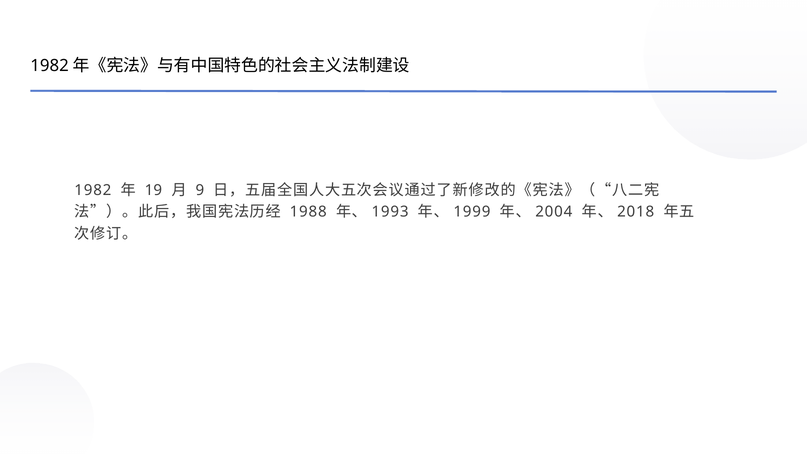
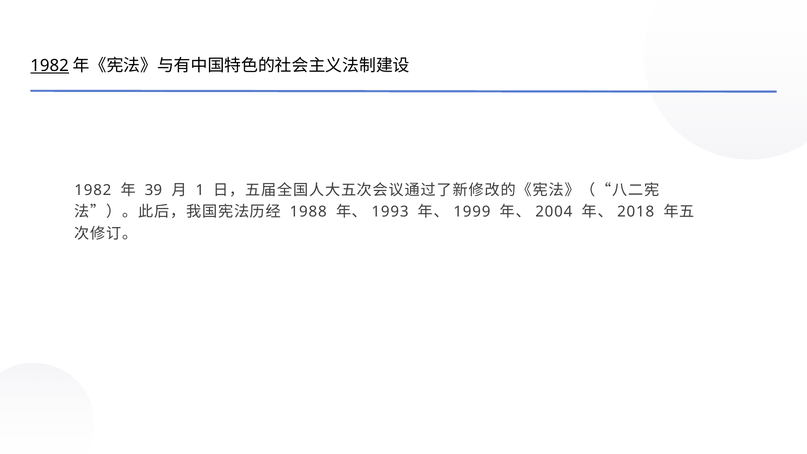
1982 at (50, 66) underline: none -> present
19: 19 -> 39
9: 9 -> 1
